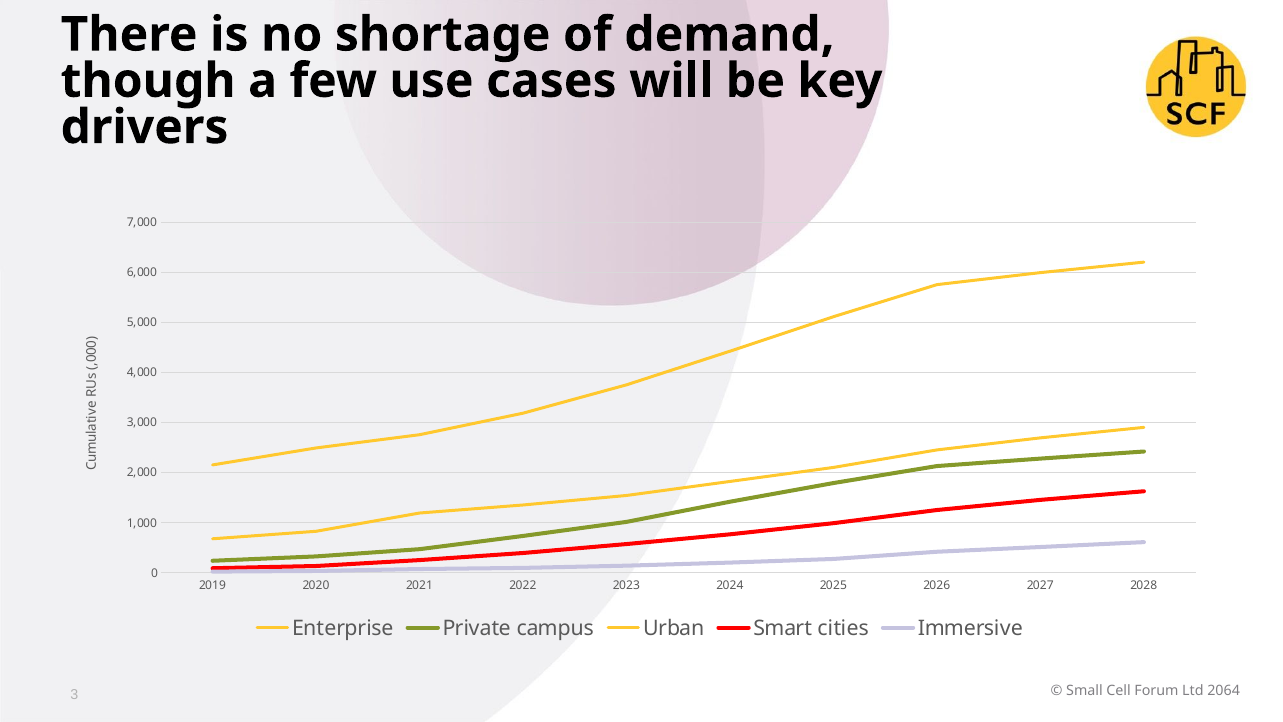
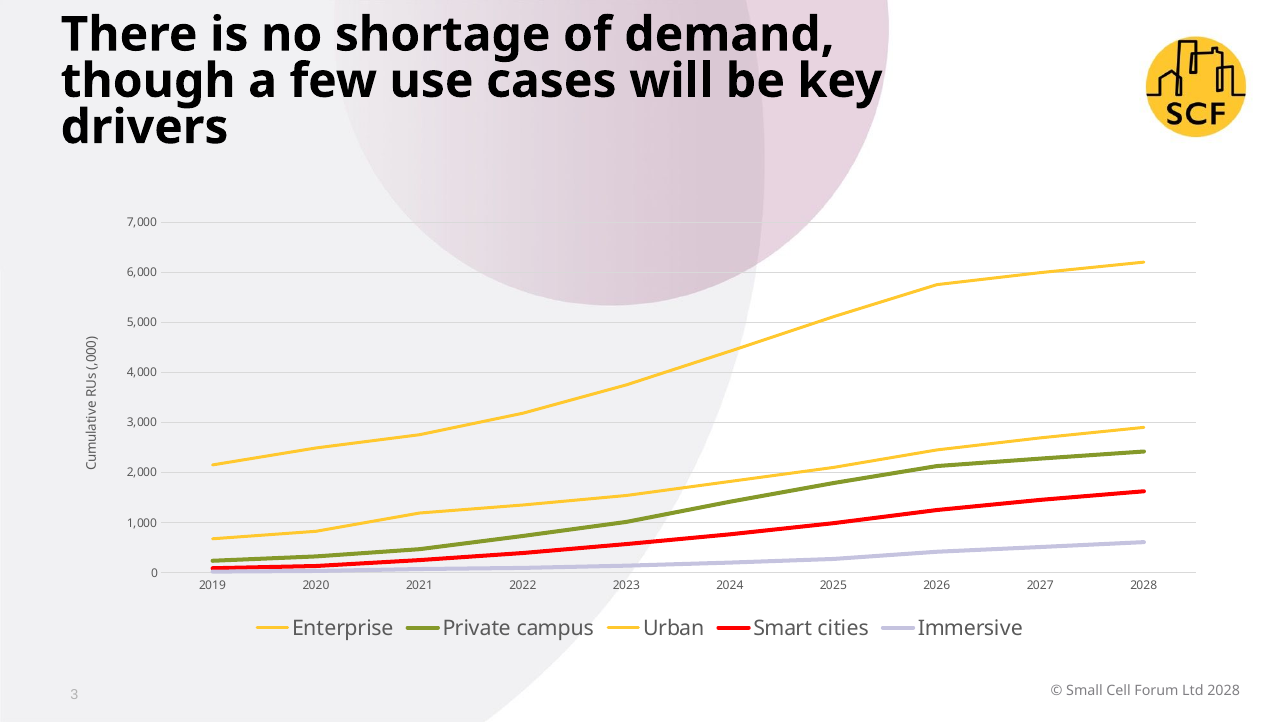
Ltd 2064: 2064 -> 2028
